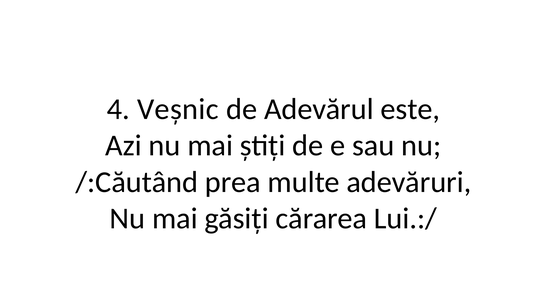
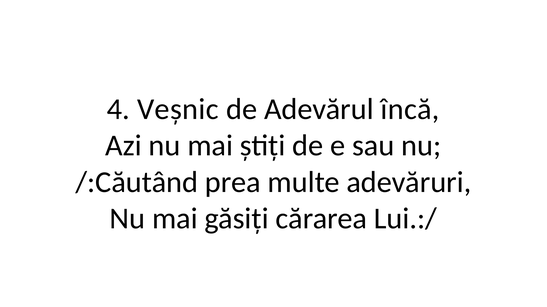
este: este -> încă
